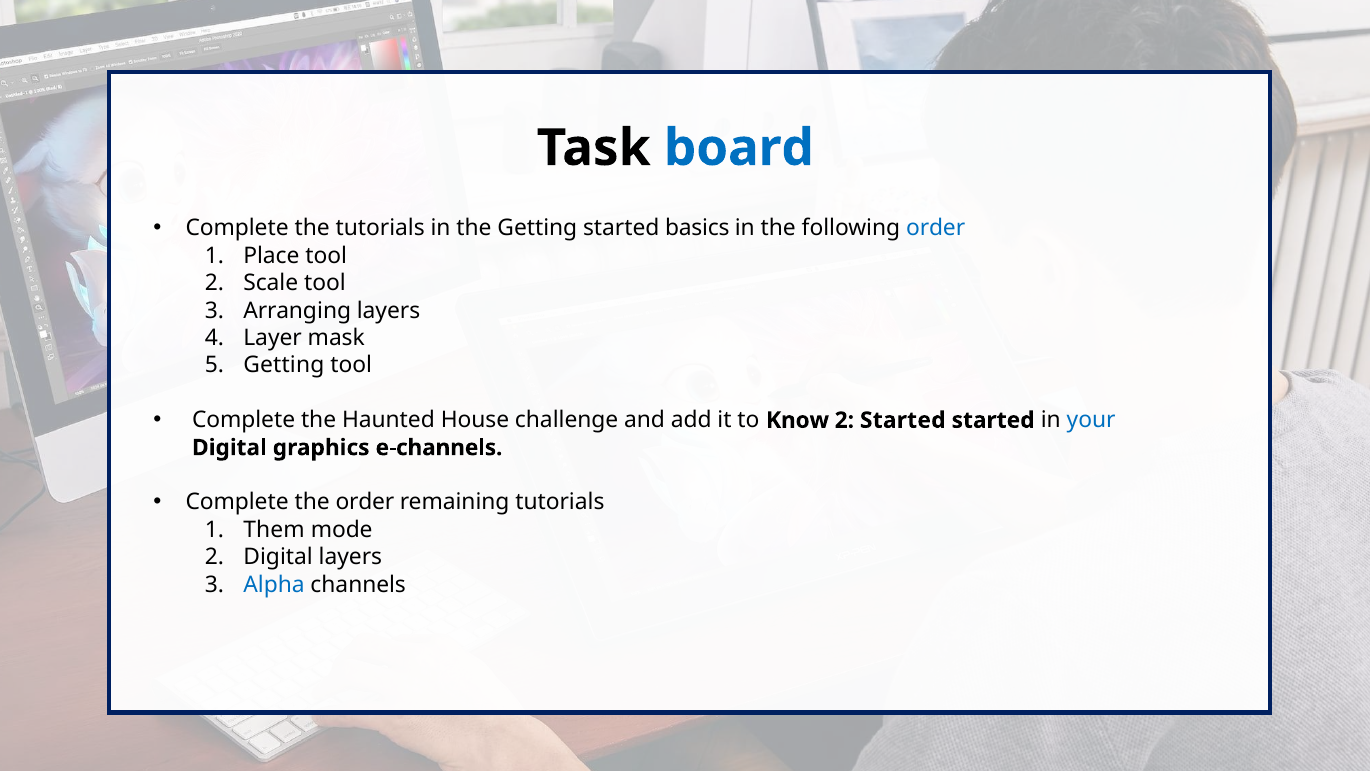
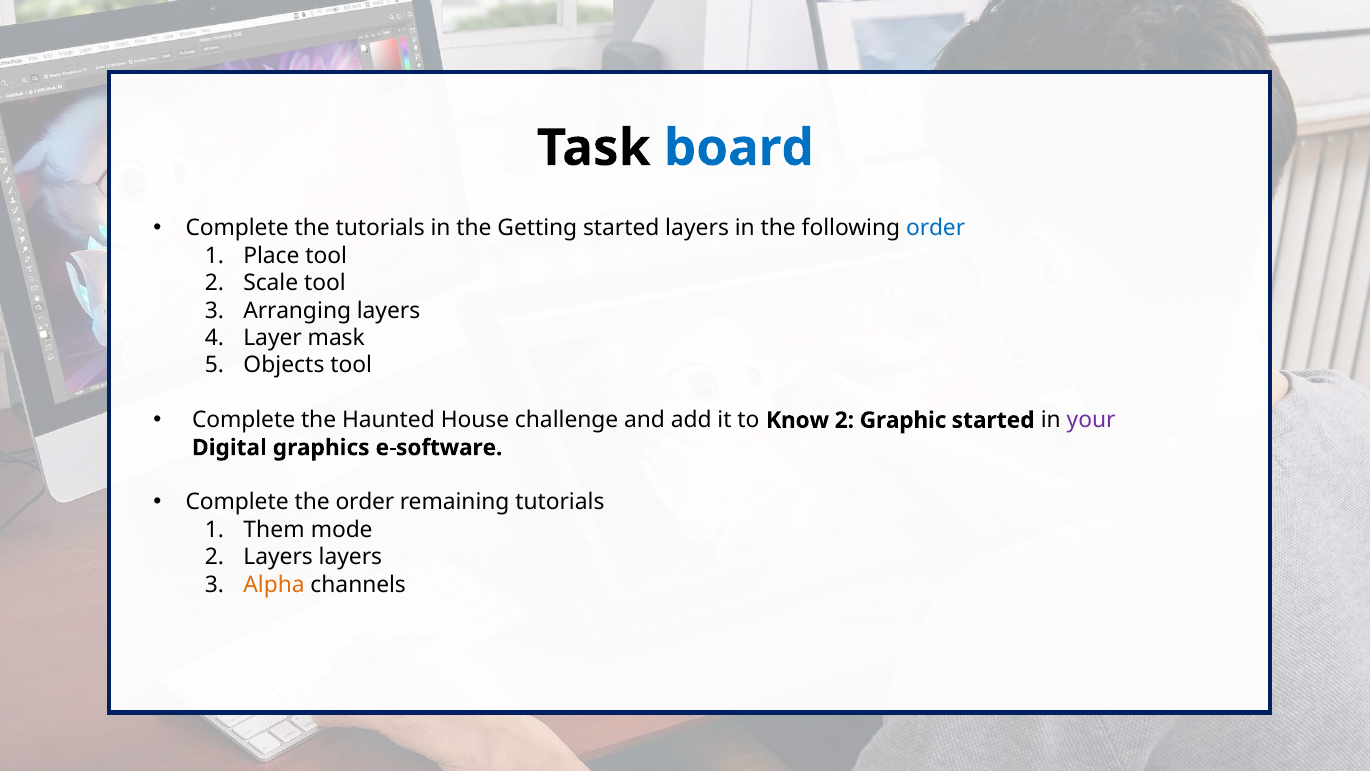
started basics: basics -> layers
Getting at (284, 365): Getting -> Objects
2 Started: Started -> Graphic
your colour: blue -> purple
e-channels: e-channels -> e-software
2 Digital: Digital -> Layers
Alpha colour: blue -> orange
